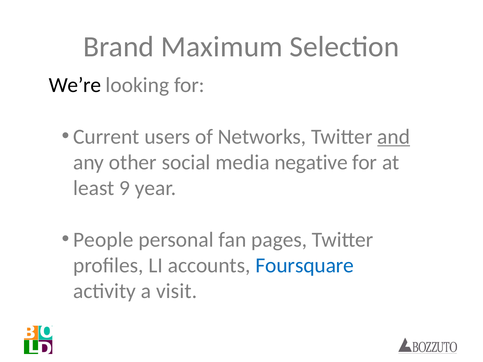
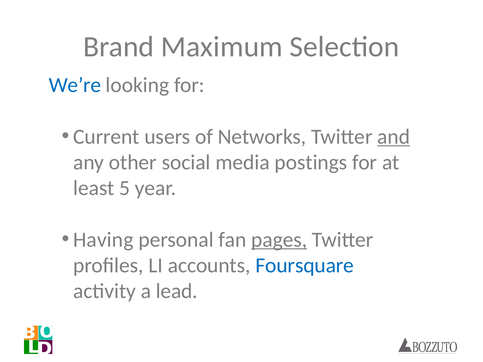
We’re colour: black -> blue
negative: negative -> postings
9: 9 -> 5
People: People -> Having
pages underline: none -> present
visit: visit -> lead
